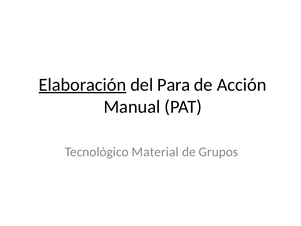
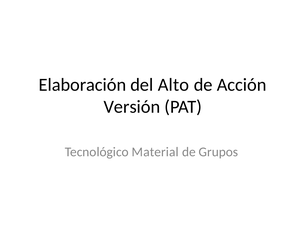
Elaboración underline: present -> none
Para: Para -> Alto
Manual: Manual -> Versión
